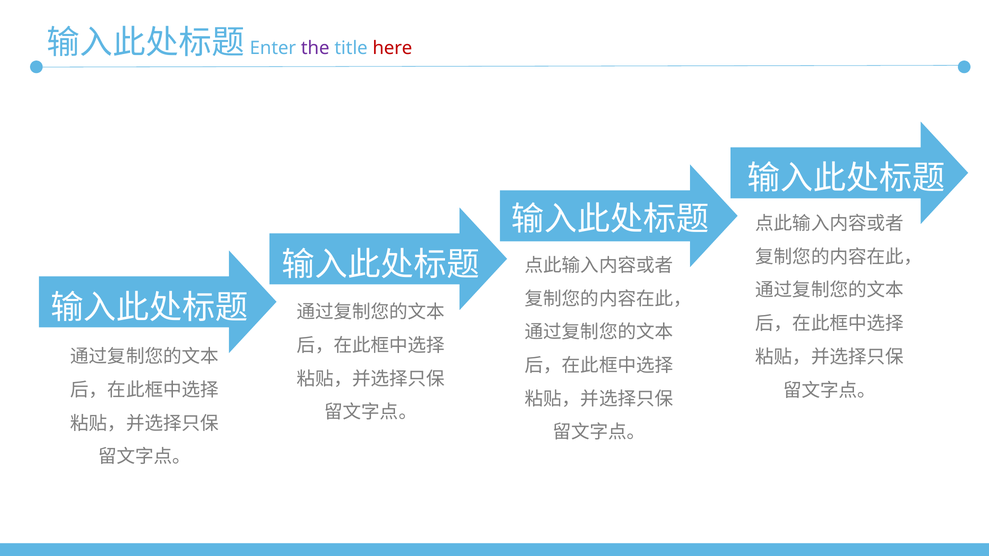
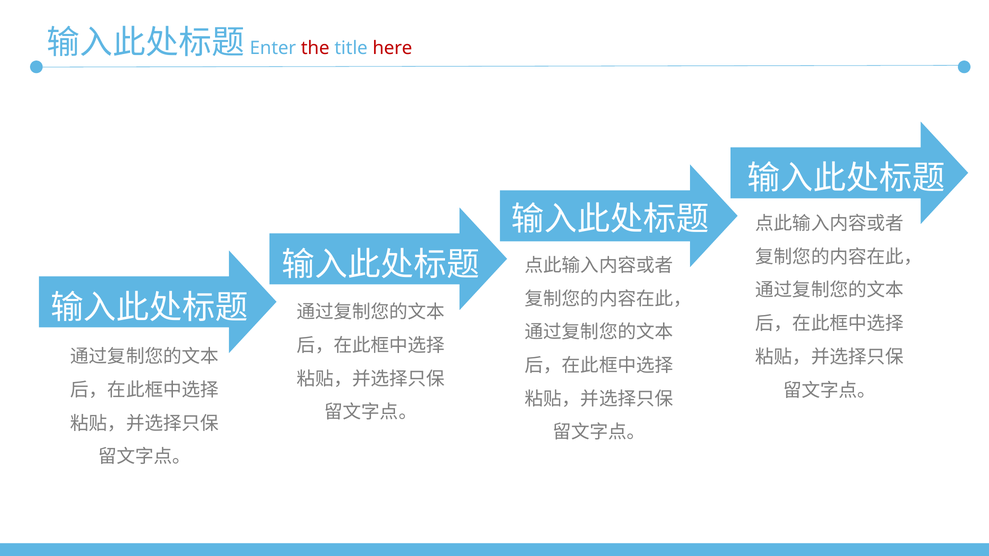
the colour: purple -> red
